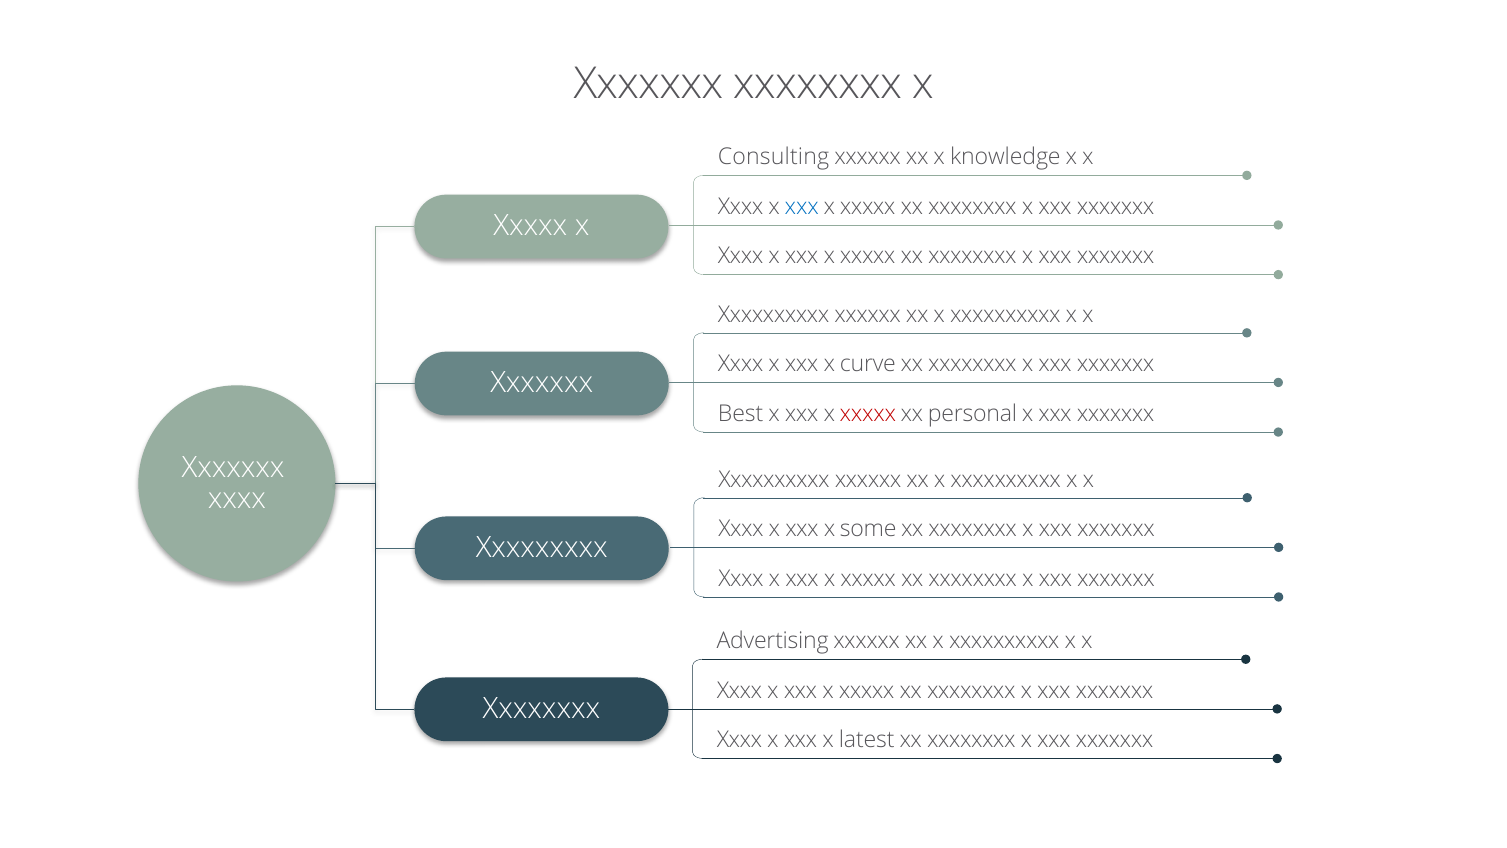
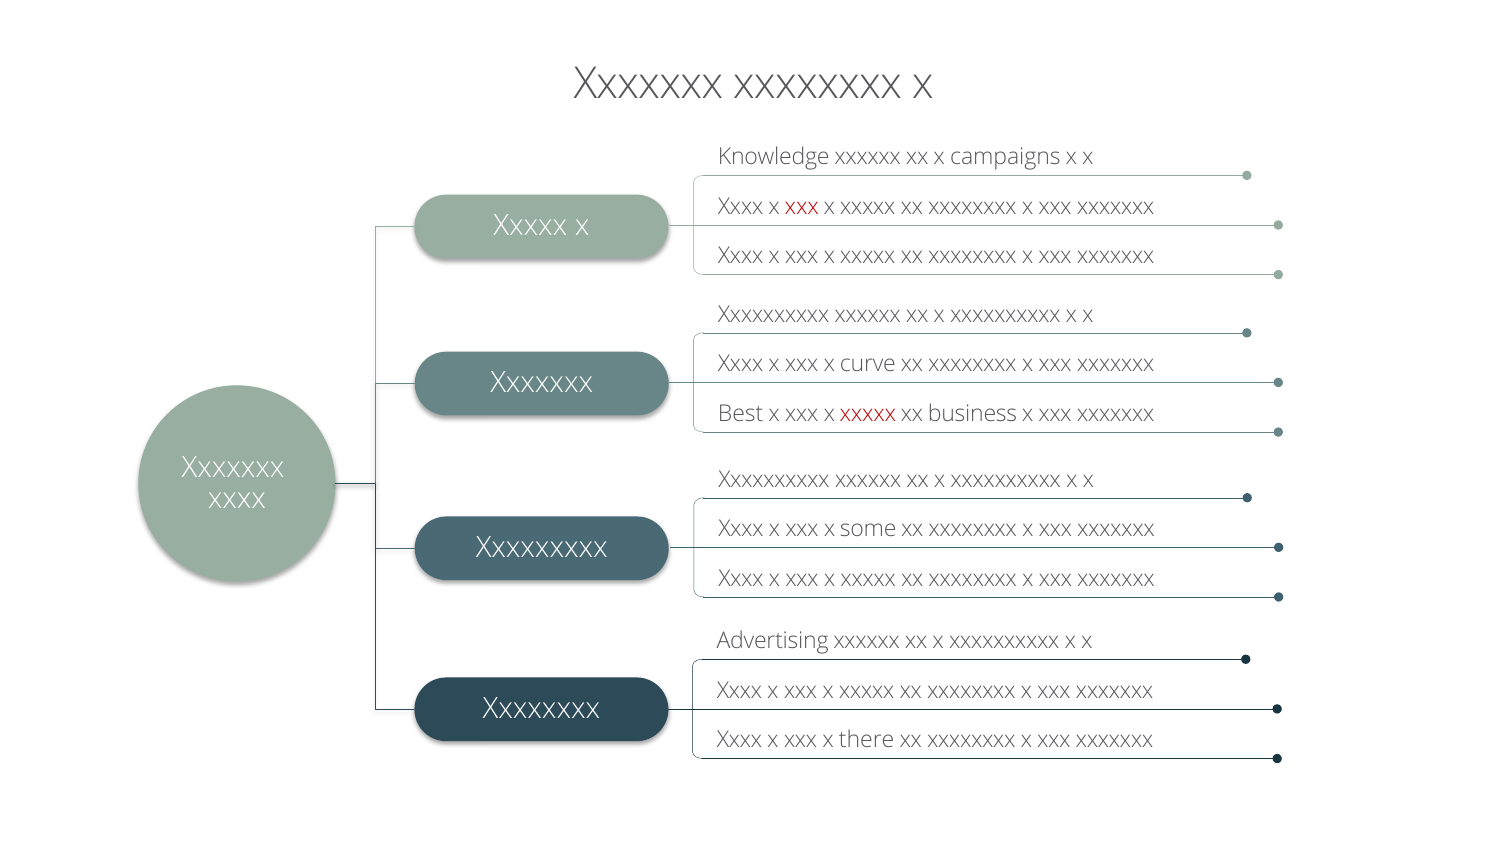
Consulting: Consulting -> Knowledge
knowledge: knowledge -> campaigns
xxx at (802, 207) colour: blue -> red
personal: personal -> business
latest: latest -> there
